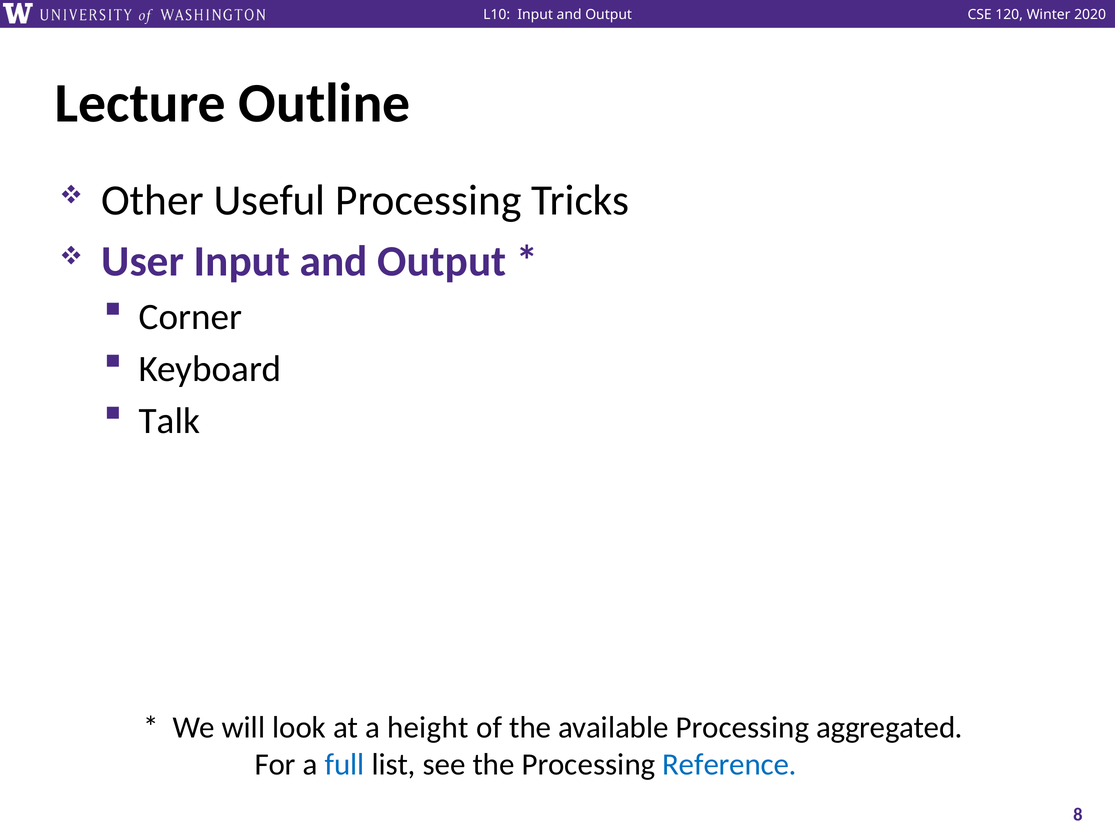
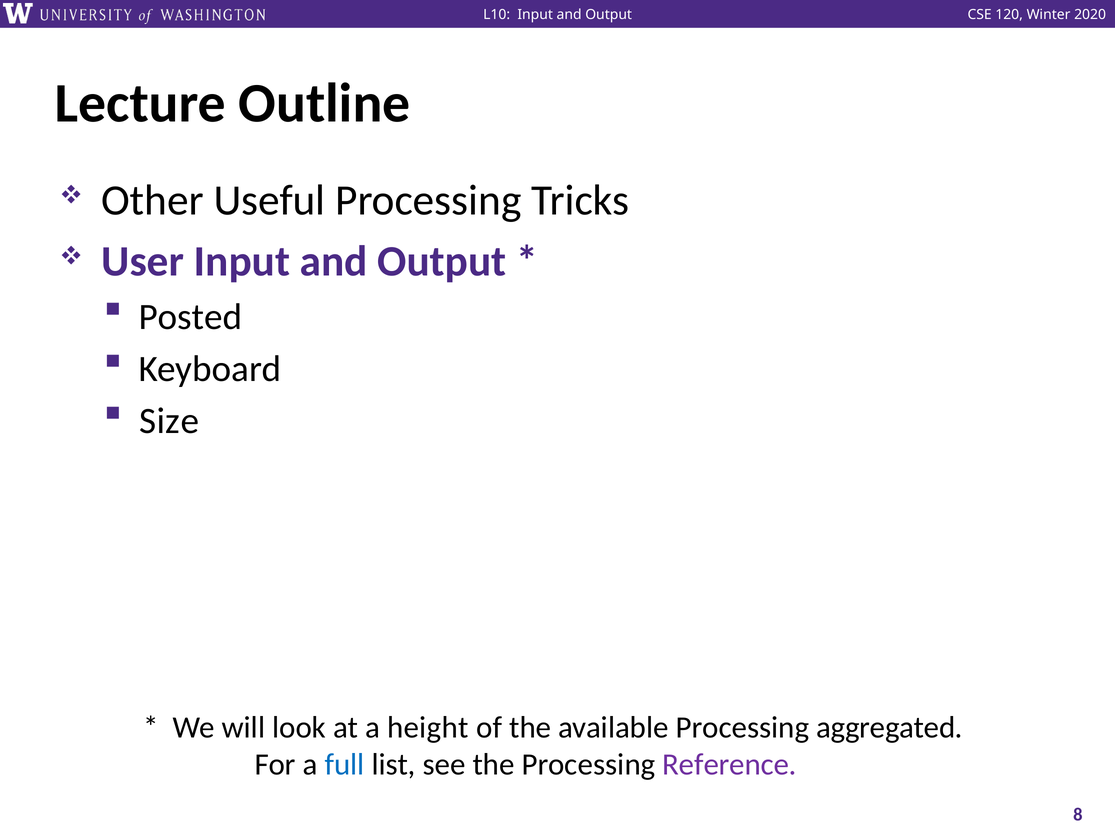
Corner: Corner -> Posted
Talk: Talk -> Size
Reference colour: blue -> purple
